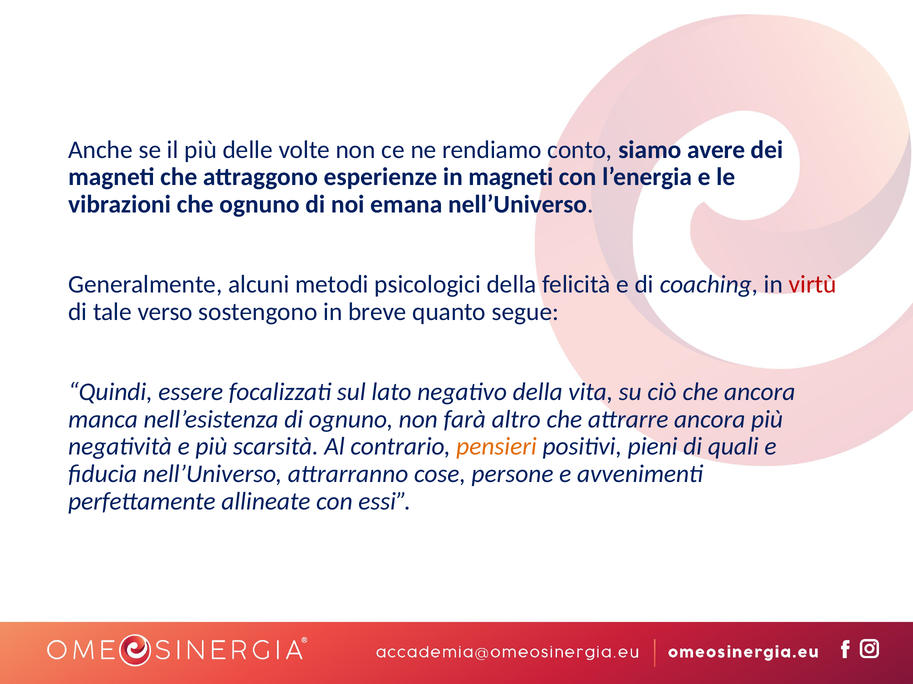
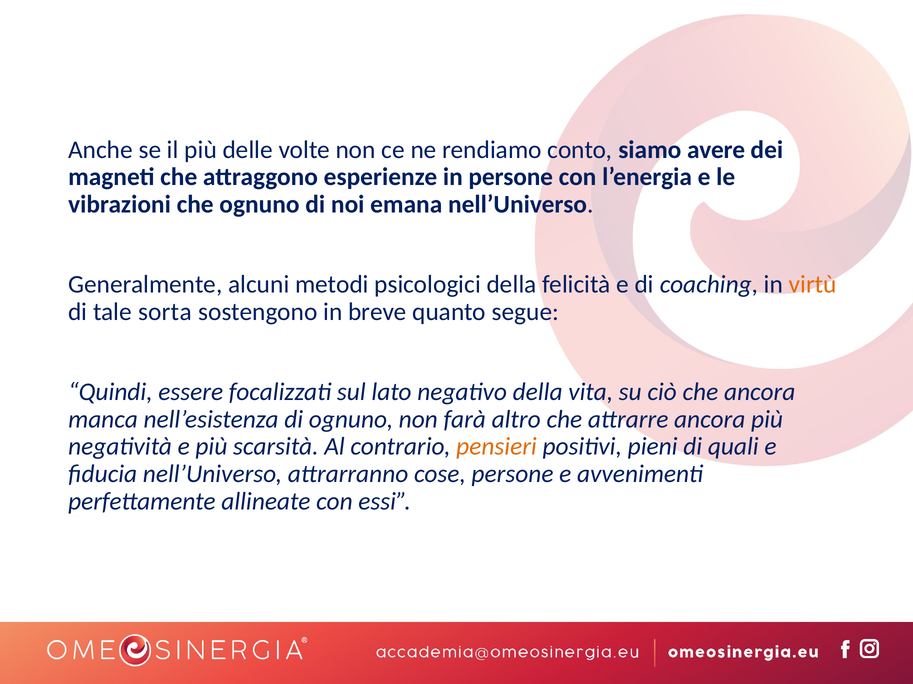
in magneti: magneti -> persone
virtù colour: red -> orange
verso: verso -> sorta
